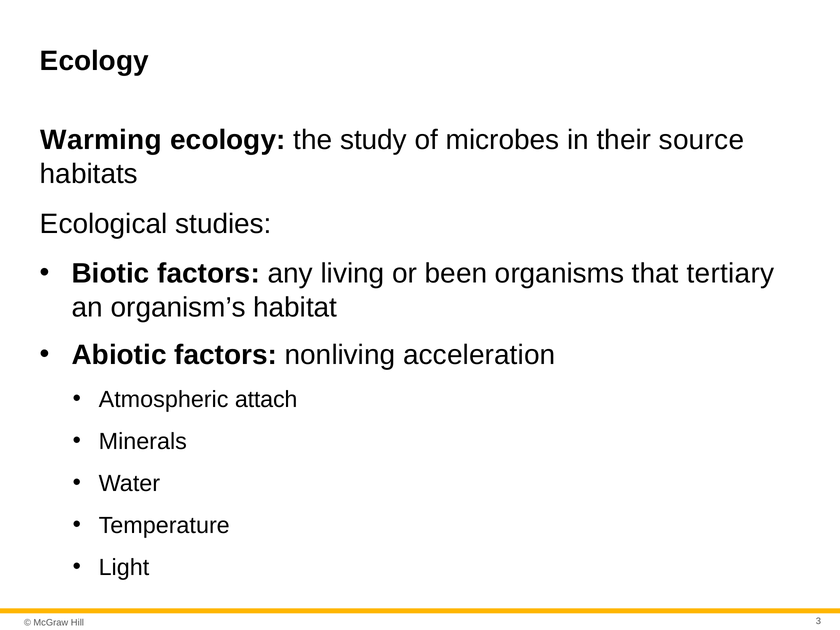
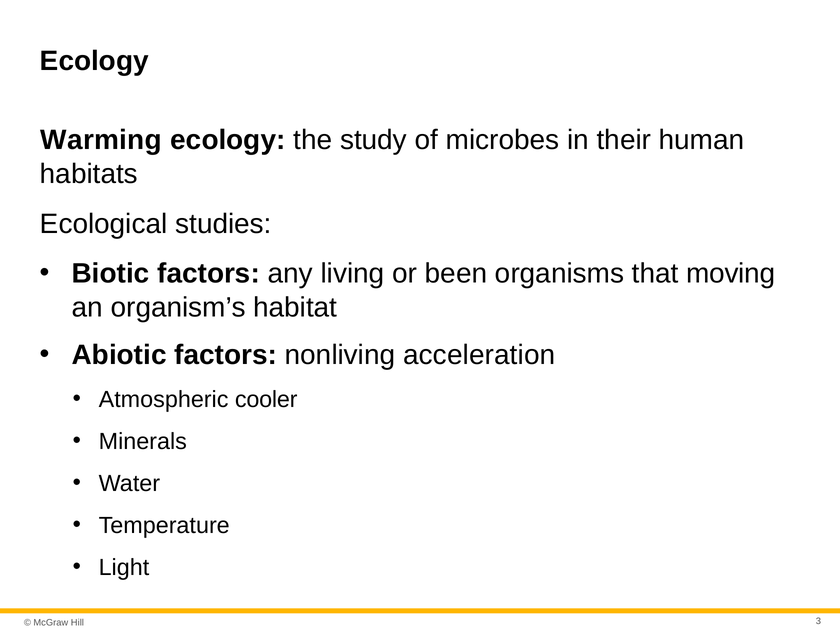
source: source -> human
tertiary: tertiary -> moving
attach: attach -> cooler
